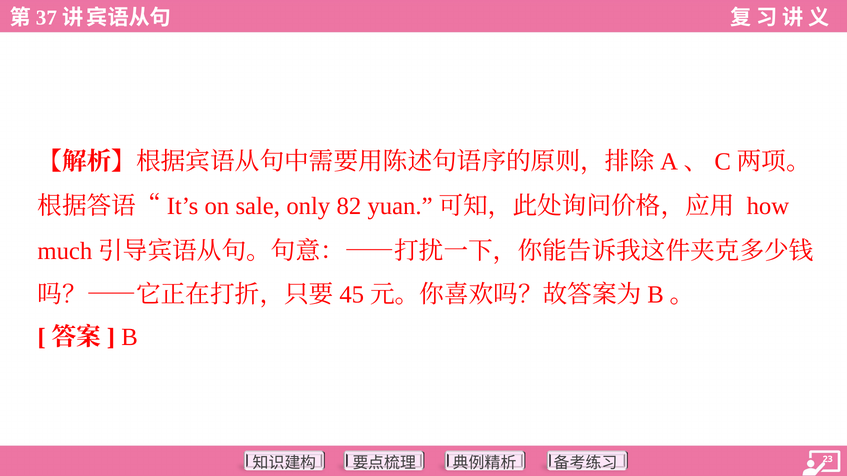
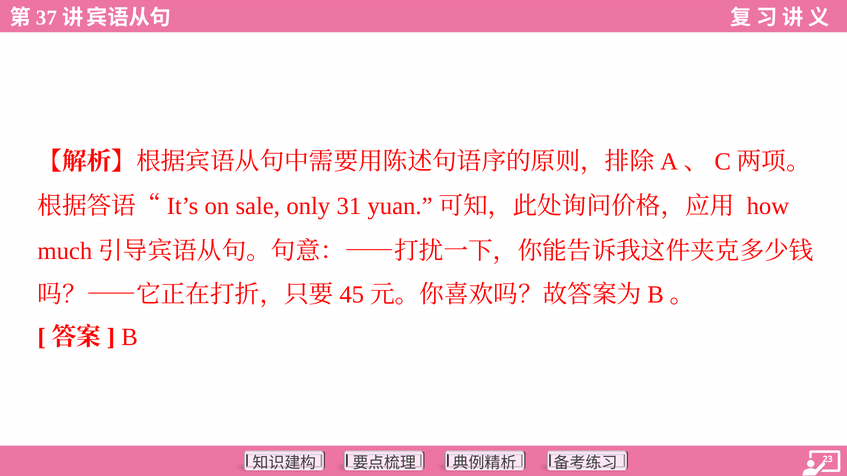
82: 82 -> 31
